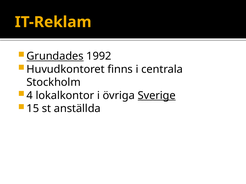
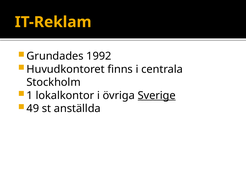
Grundades underline: present -> none
4: 4 -> 1
15: 15 -> 49
